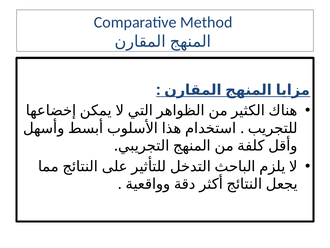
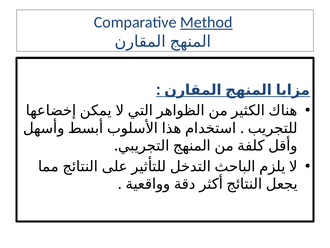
Method underline: none -> present
